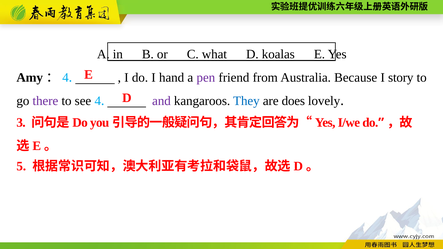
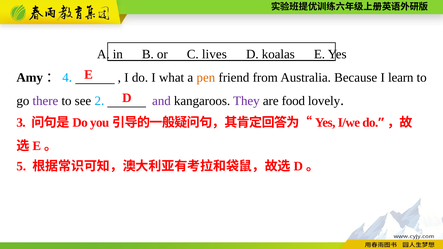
what: what -> lives
hand: hand -> what
pen colour: purple -> orange
story: story -> learn
see 4: 4 -> 2
They colour: blue -> purple
does: does -> food
